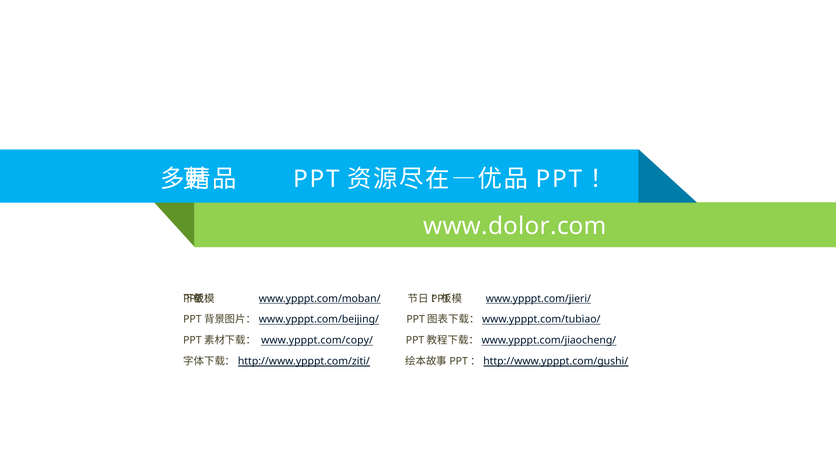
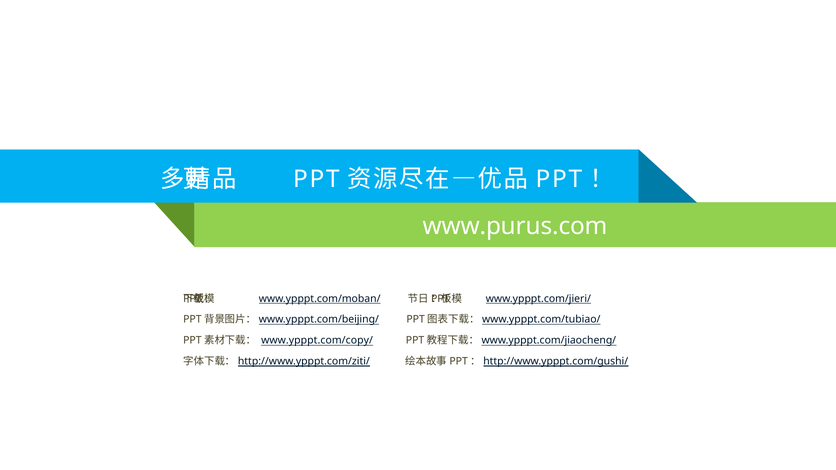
www.dolor.com: www.dolor.com -> www.purus.com
